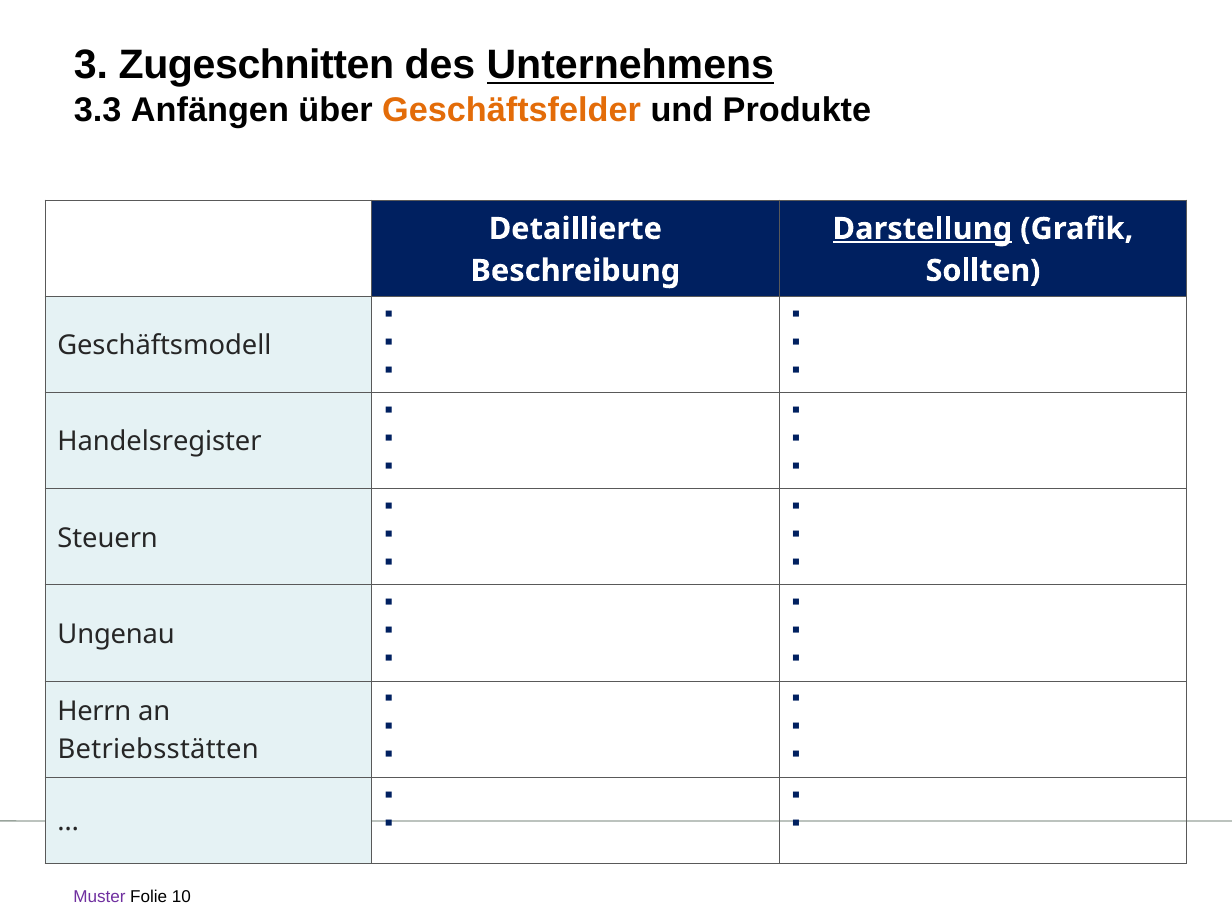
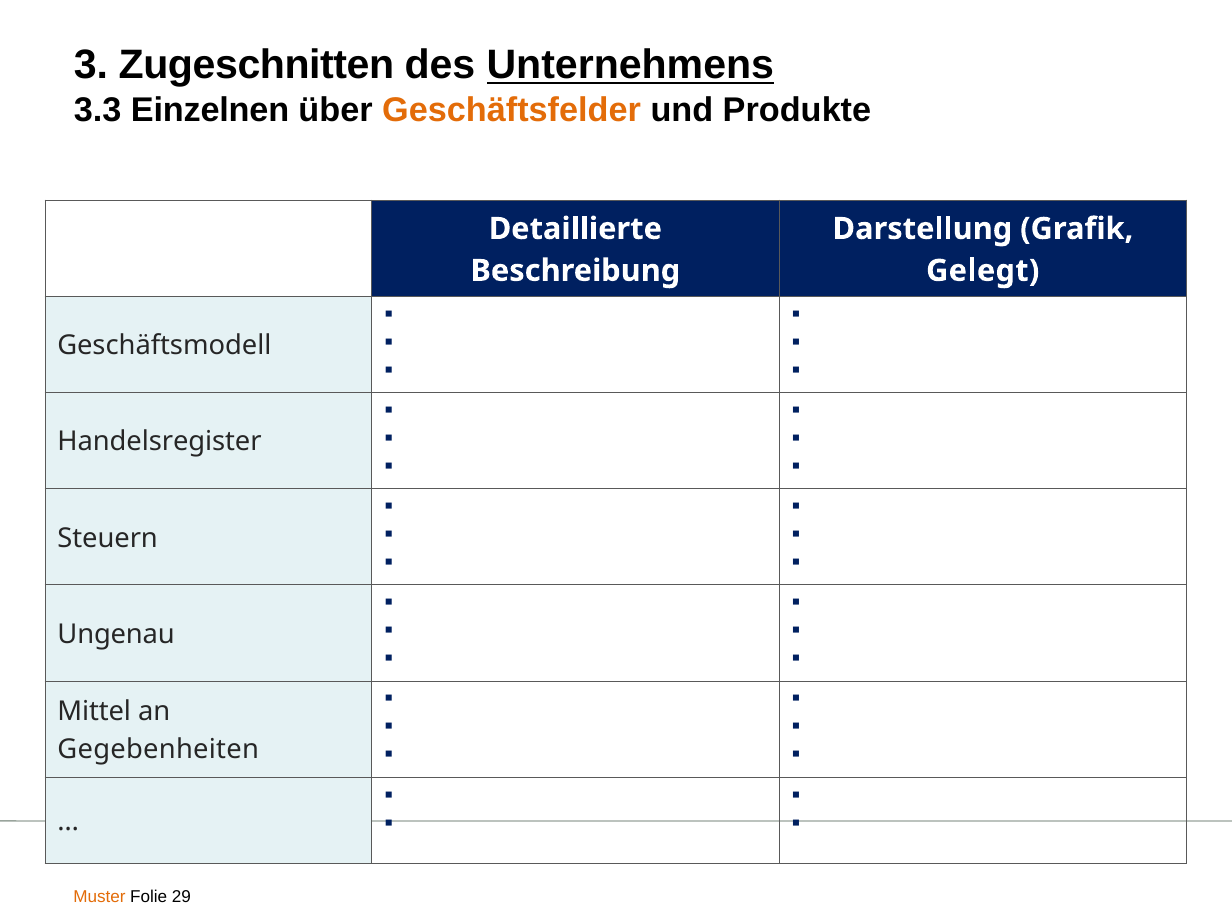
Anfängen: Anfängen -> Einzelnen
Darstellung underline: present -> none
Sollten: Sollten -> Gelegt
Herrn: Herrn -> Mittel
Betriebsstätten: Betriebsstätten -> Gegebenheiten
Muster colour: purple -> orange
10: 10 -> 29
